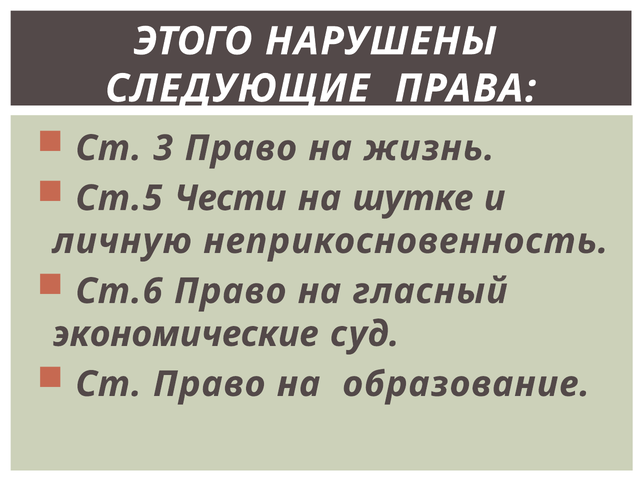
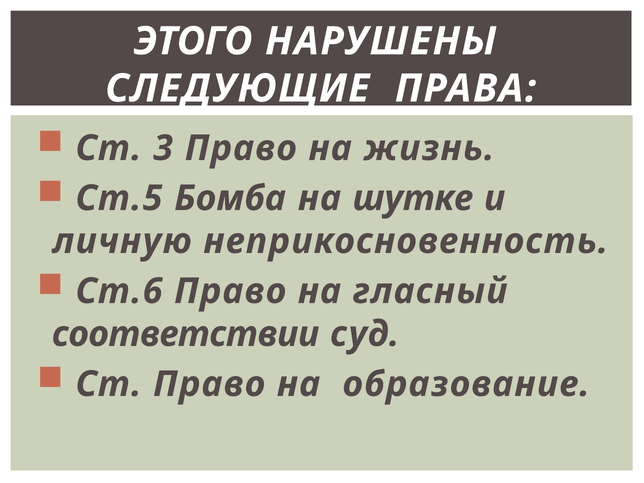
Чести: Чести -> Бомба
экономические: экономические -> соответствии
